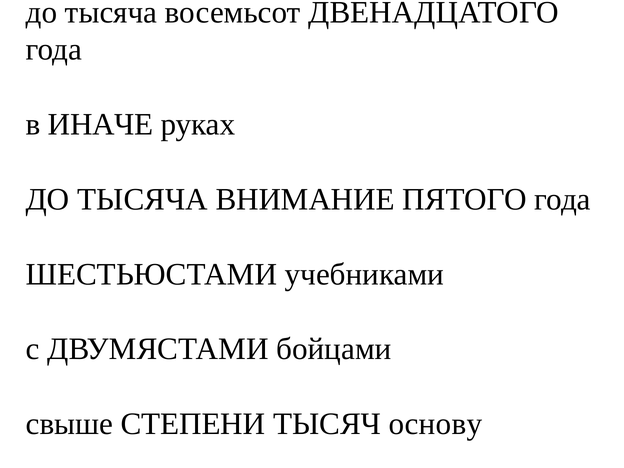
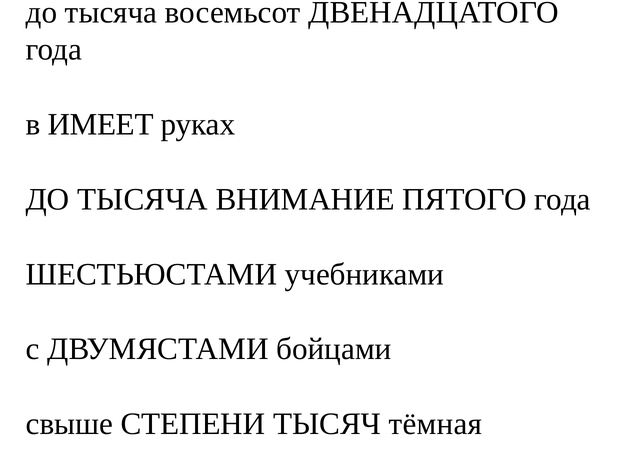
ИНАЧЕ: ИНАЧЕ -> ИМЕЕТ
основу: основу -> тёмная
